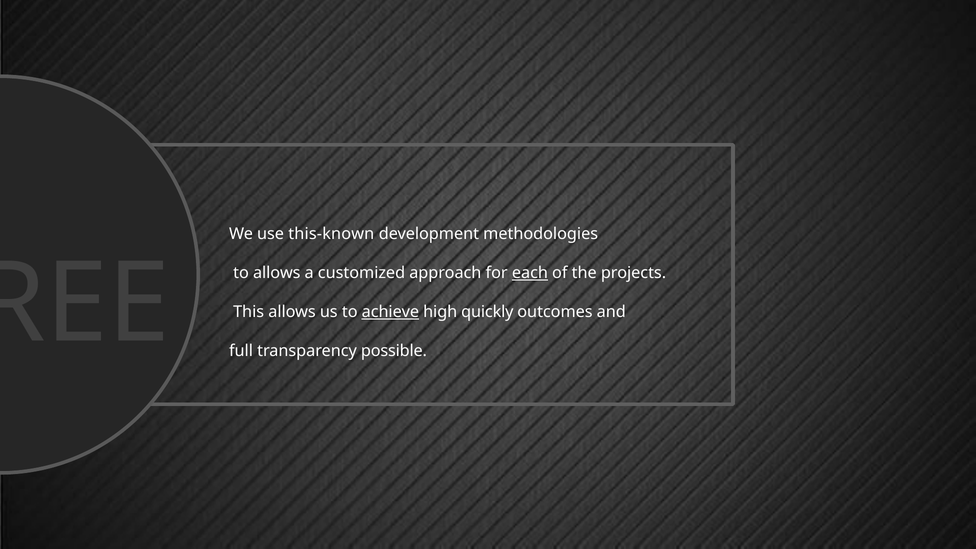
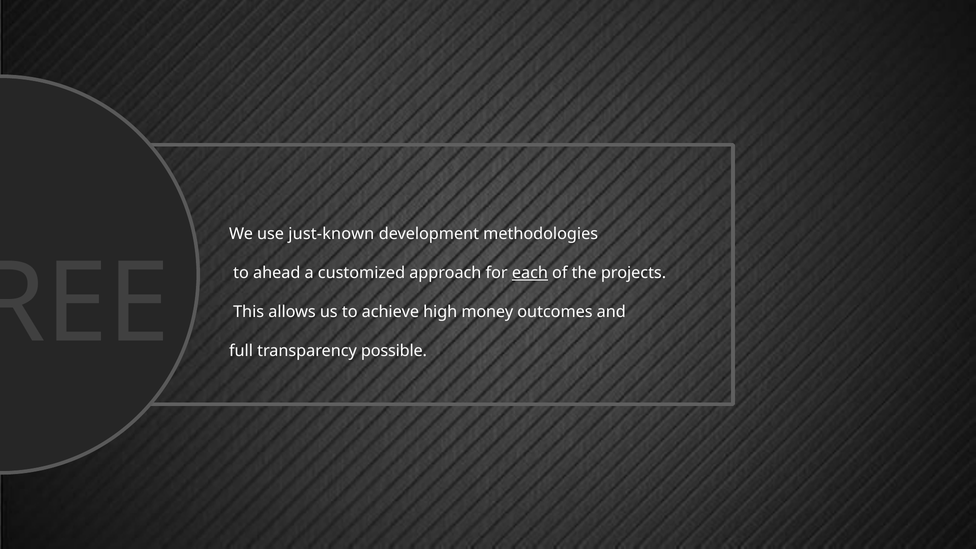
this-known: this-known -> just-known
to allows: allows -> ahead
achieve underline: present -> none
quickly: quickly -> money
